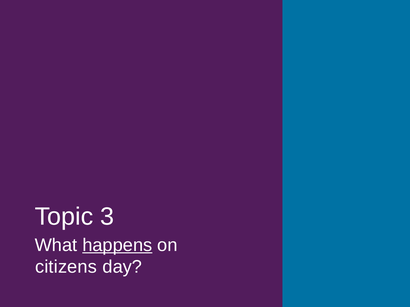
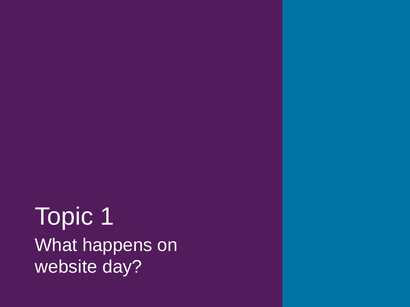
3: 3 -> 1
happens underline: present -> none
citizens: citizens -> website
